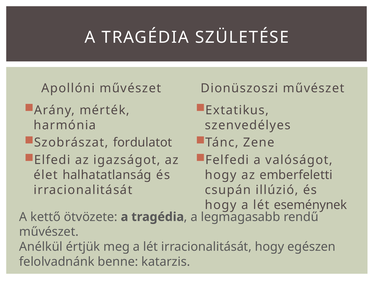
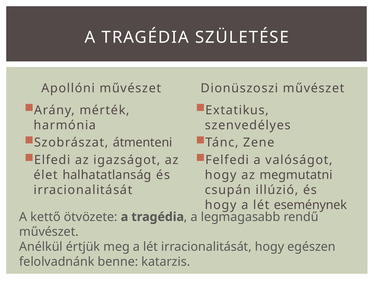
fordulatot: fordulatot -> átmenteni
emberfeletti: emberfeletti -> megmutatni
